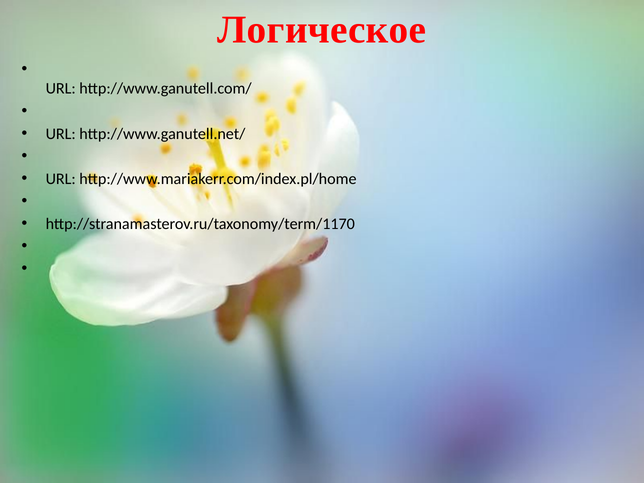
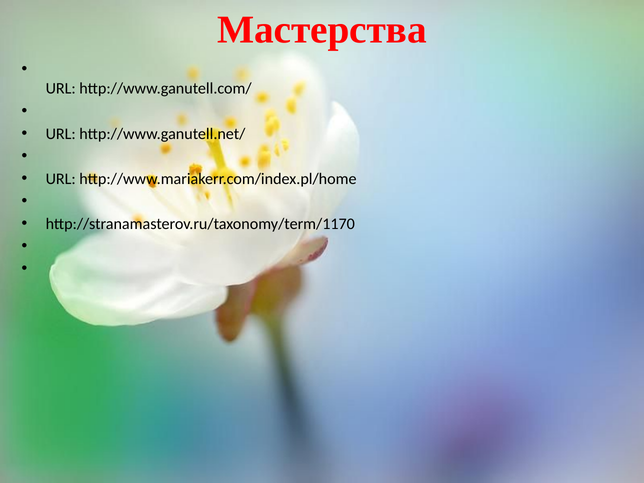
Логическое: Логическое -> Мастерства
